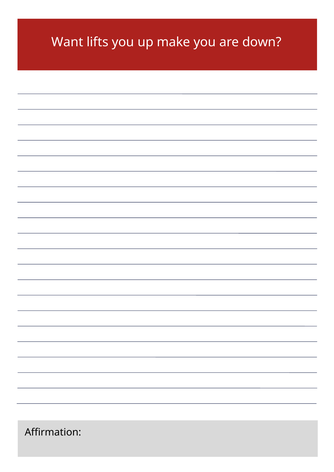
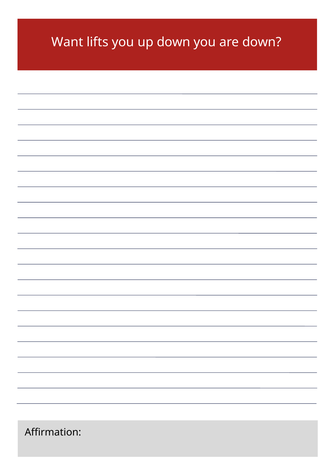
up make: make -> down
